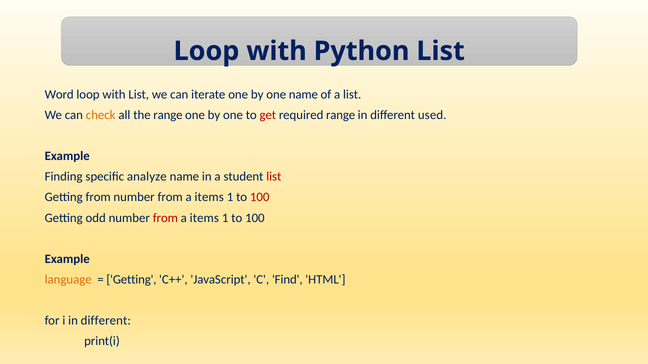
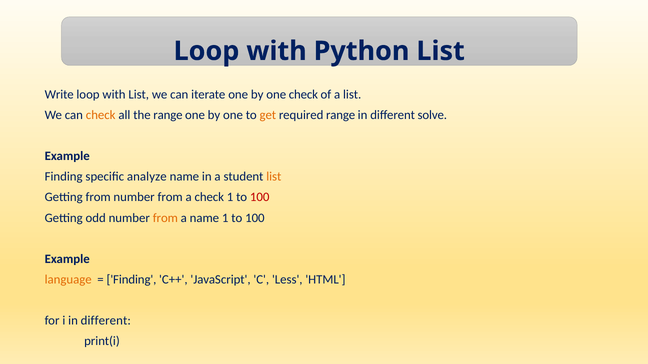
Word: Word -> Write
one name: name -> check
get colour: red -> orange
used: used -> solve
list at (274, 177) colour: red -> orange
items at (209, 198): items -> check
from at (165, 218) colour: red -> orange
items at (204, 218): items -> name
Getting at (131, 280): Getting -> Finding
Find: Find -> Less
